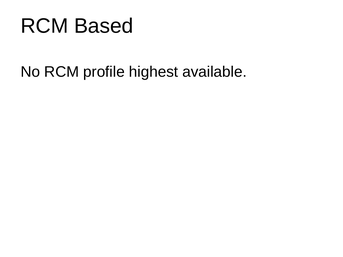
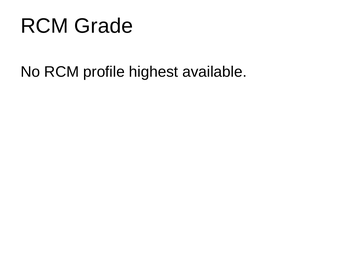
Based: Based -> Grade
